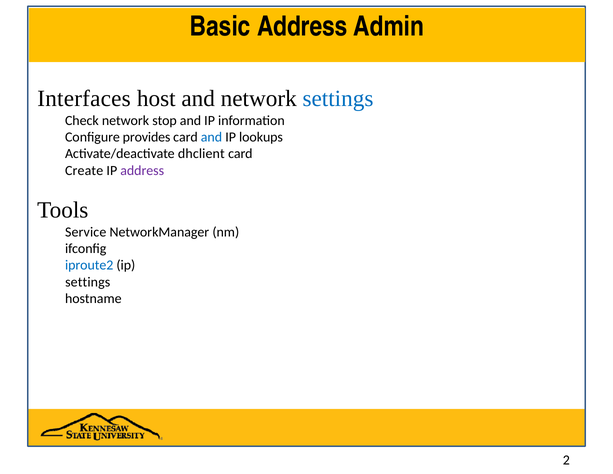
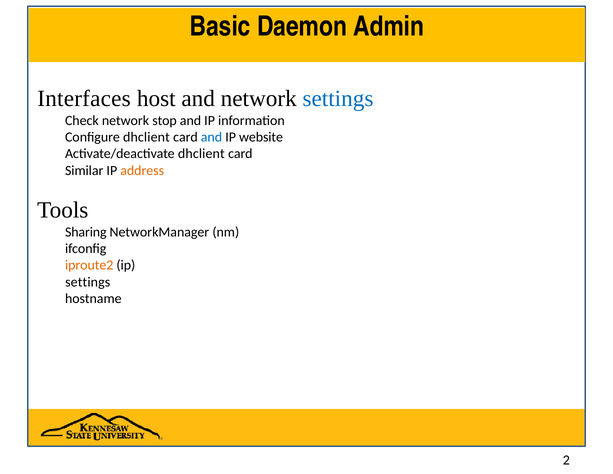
Basic Address: Address -> Daemon
Configure provides: provides -> dhclient
lookups: lookups -> website
Create: Create -> Similar
address at (142, 170) colour: purple -> orange
Service: Service -> Sharing
iproute2 colour: blue -> orange
